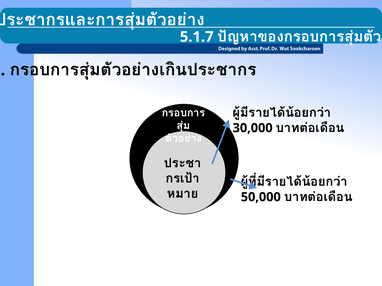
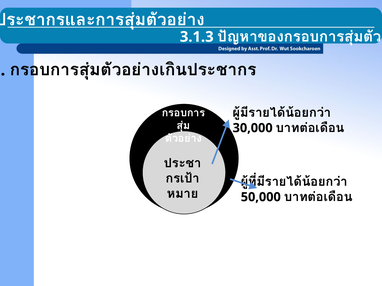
5.1.7: 5.1.7 -> 3.1.3
